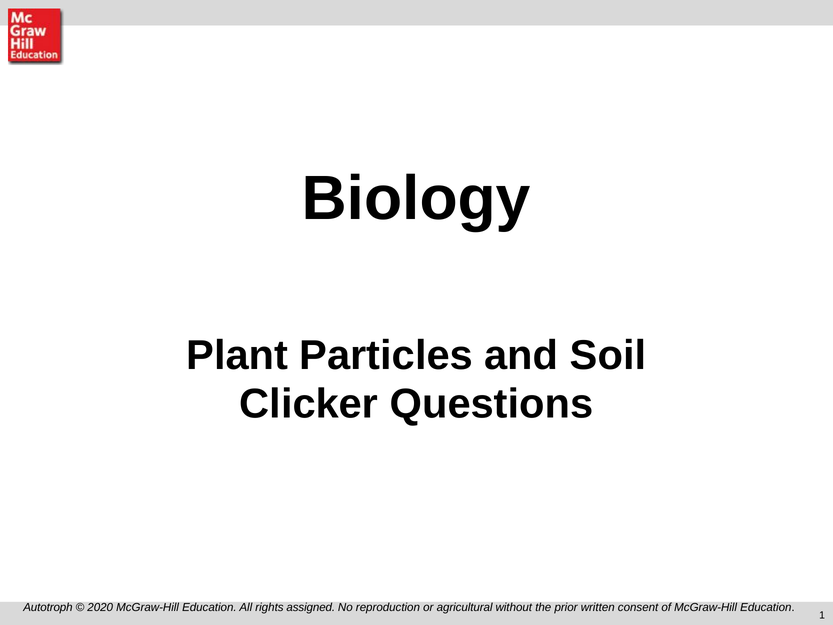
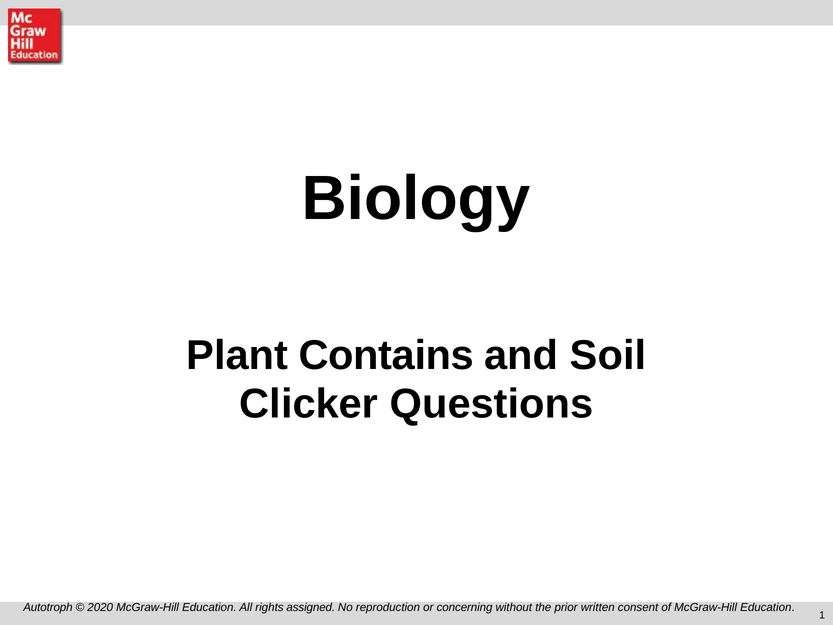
Particles: Particles -> Contains
agricultural: agricultural -> concerning
